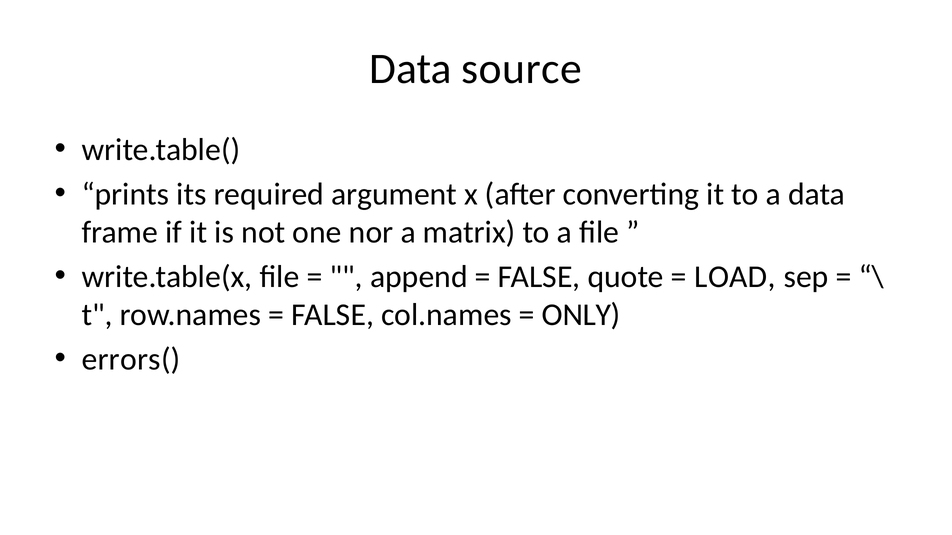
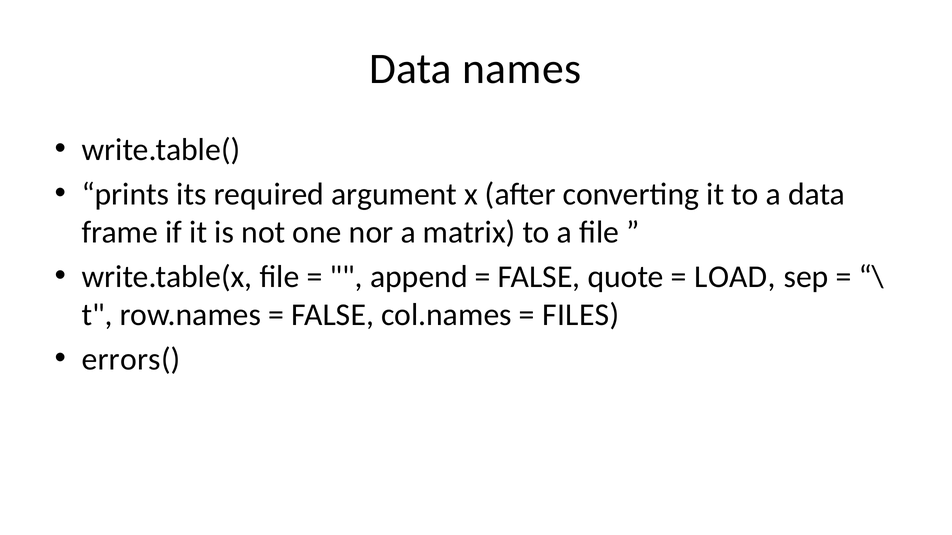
source: source -> names
ONLY: ONLY -> FILES
